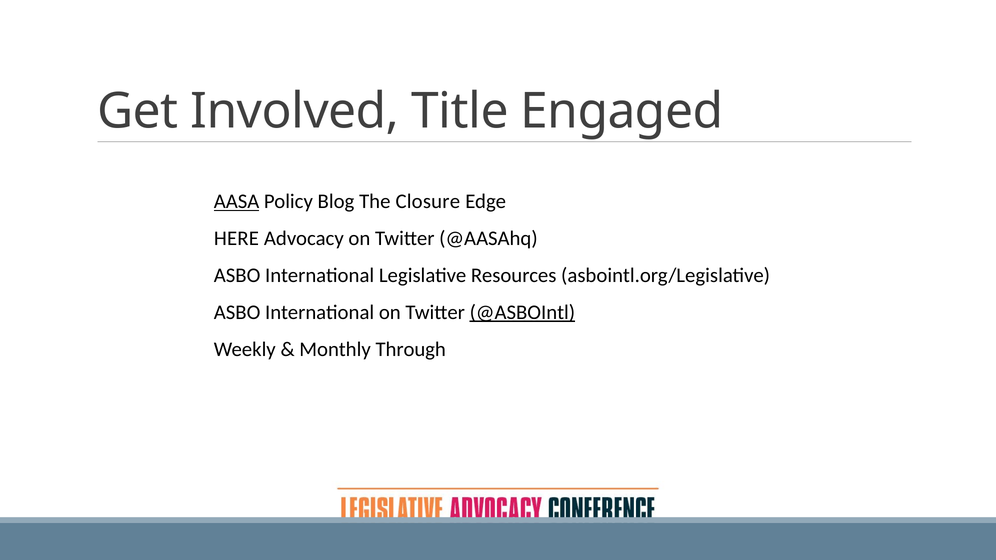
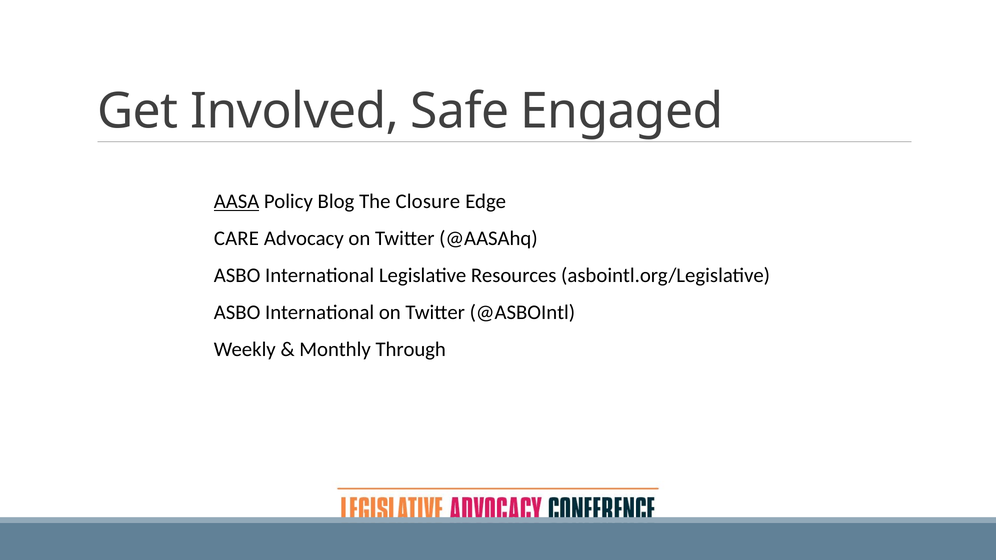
Title: Title -> Safe
HERE: HERE -> CARE
@ASBOIntl underline: present -> none
